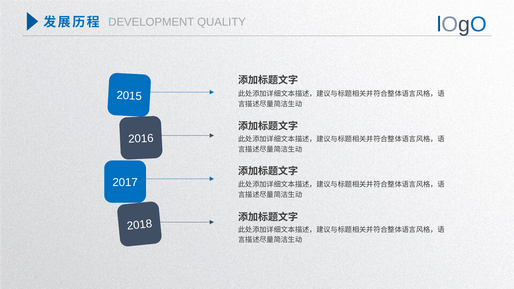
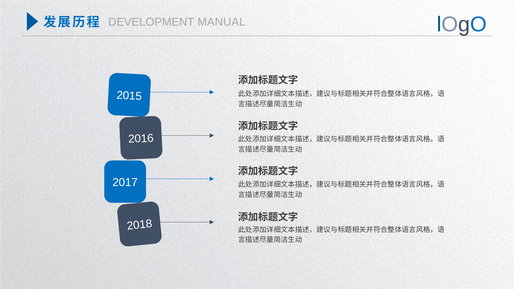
QUALITY: QUALITY -> MANUAL
